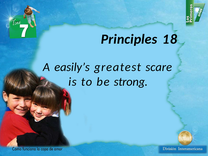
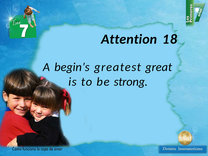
Principles: Principles -> Attention
easily’s: easily’s -> begin’s
scare: scare -> great
